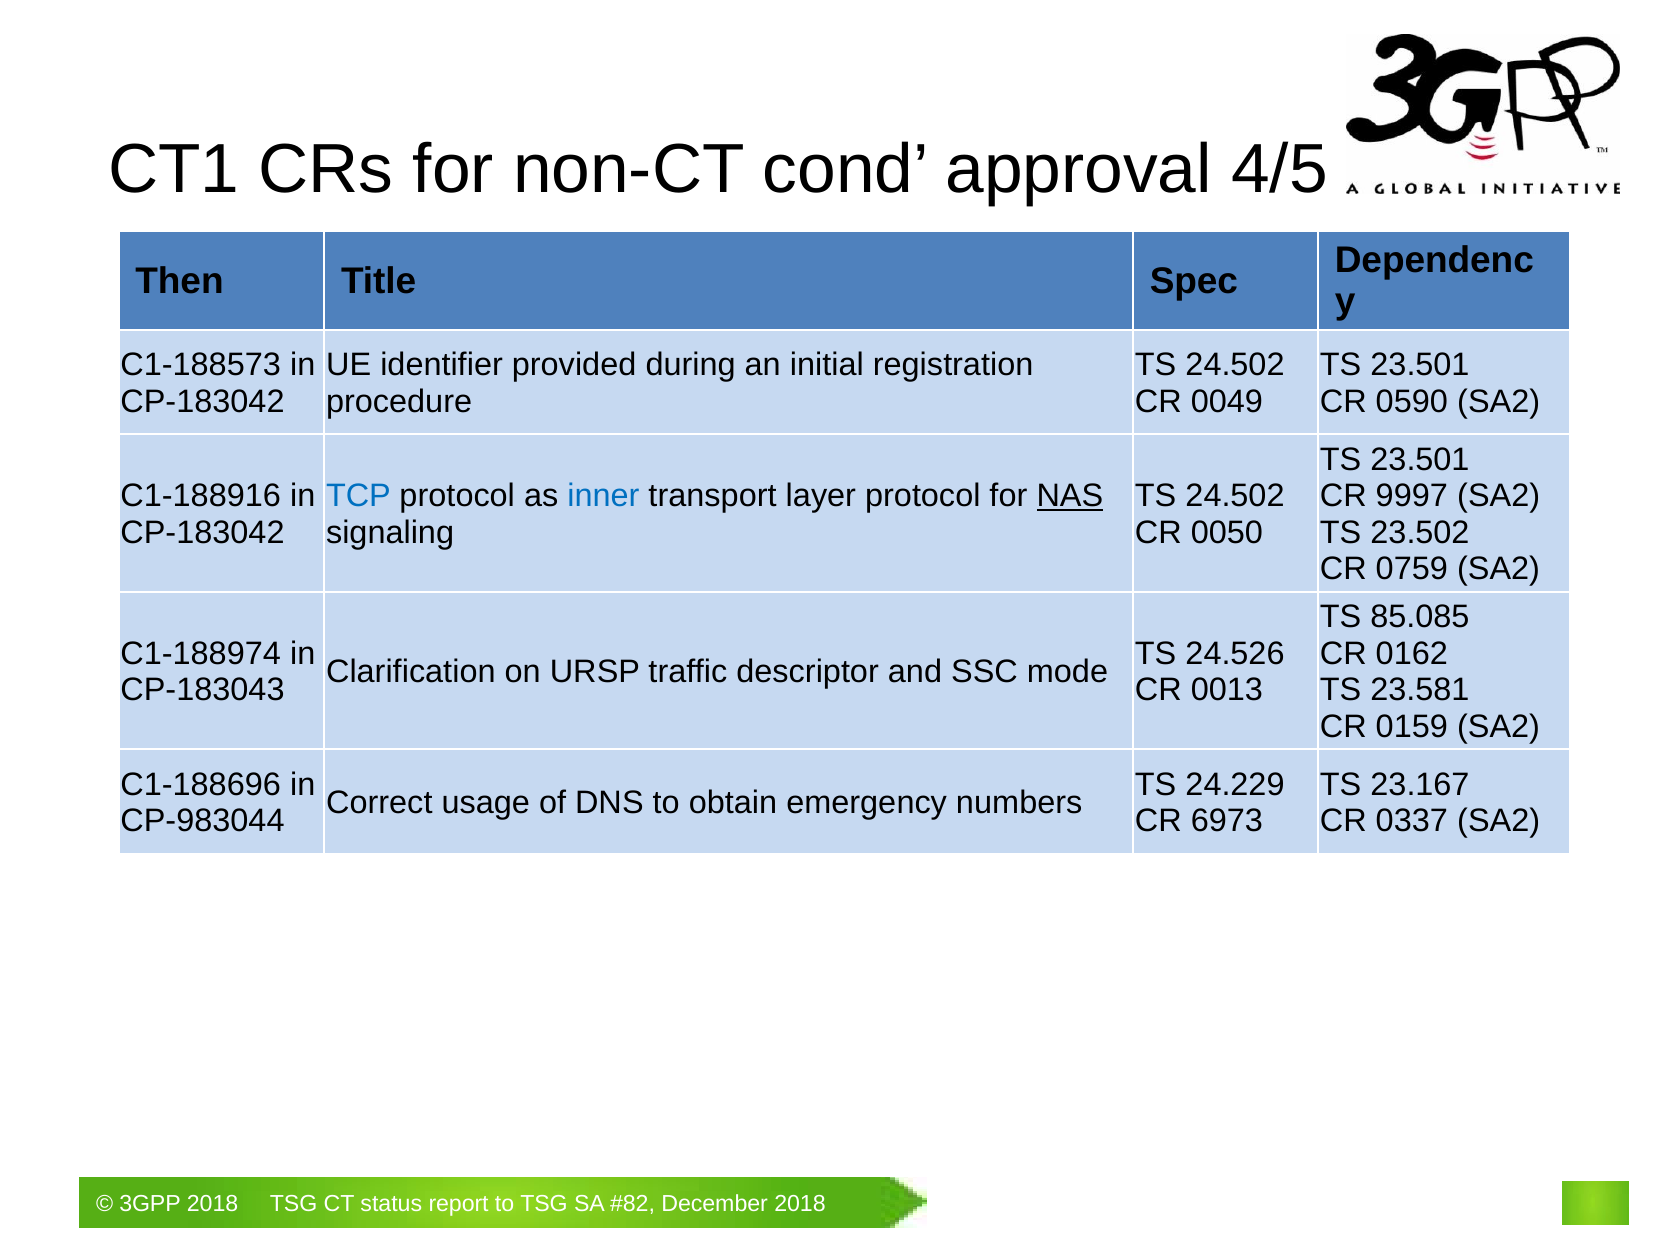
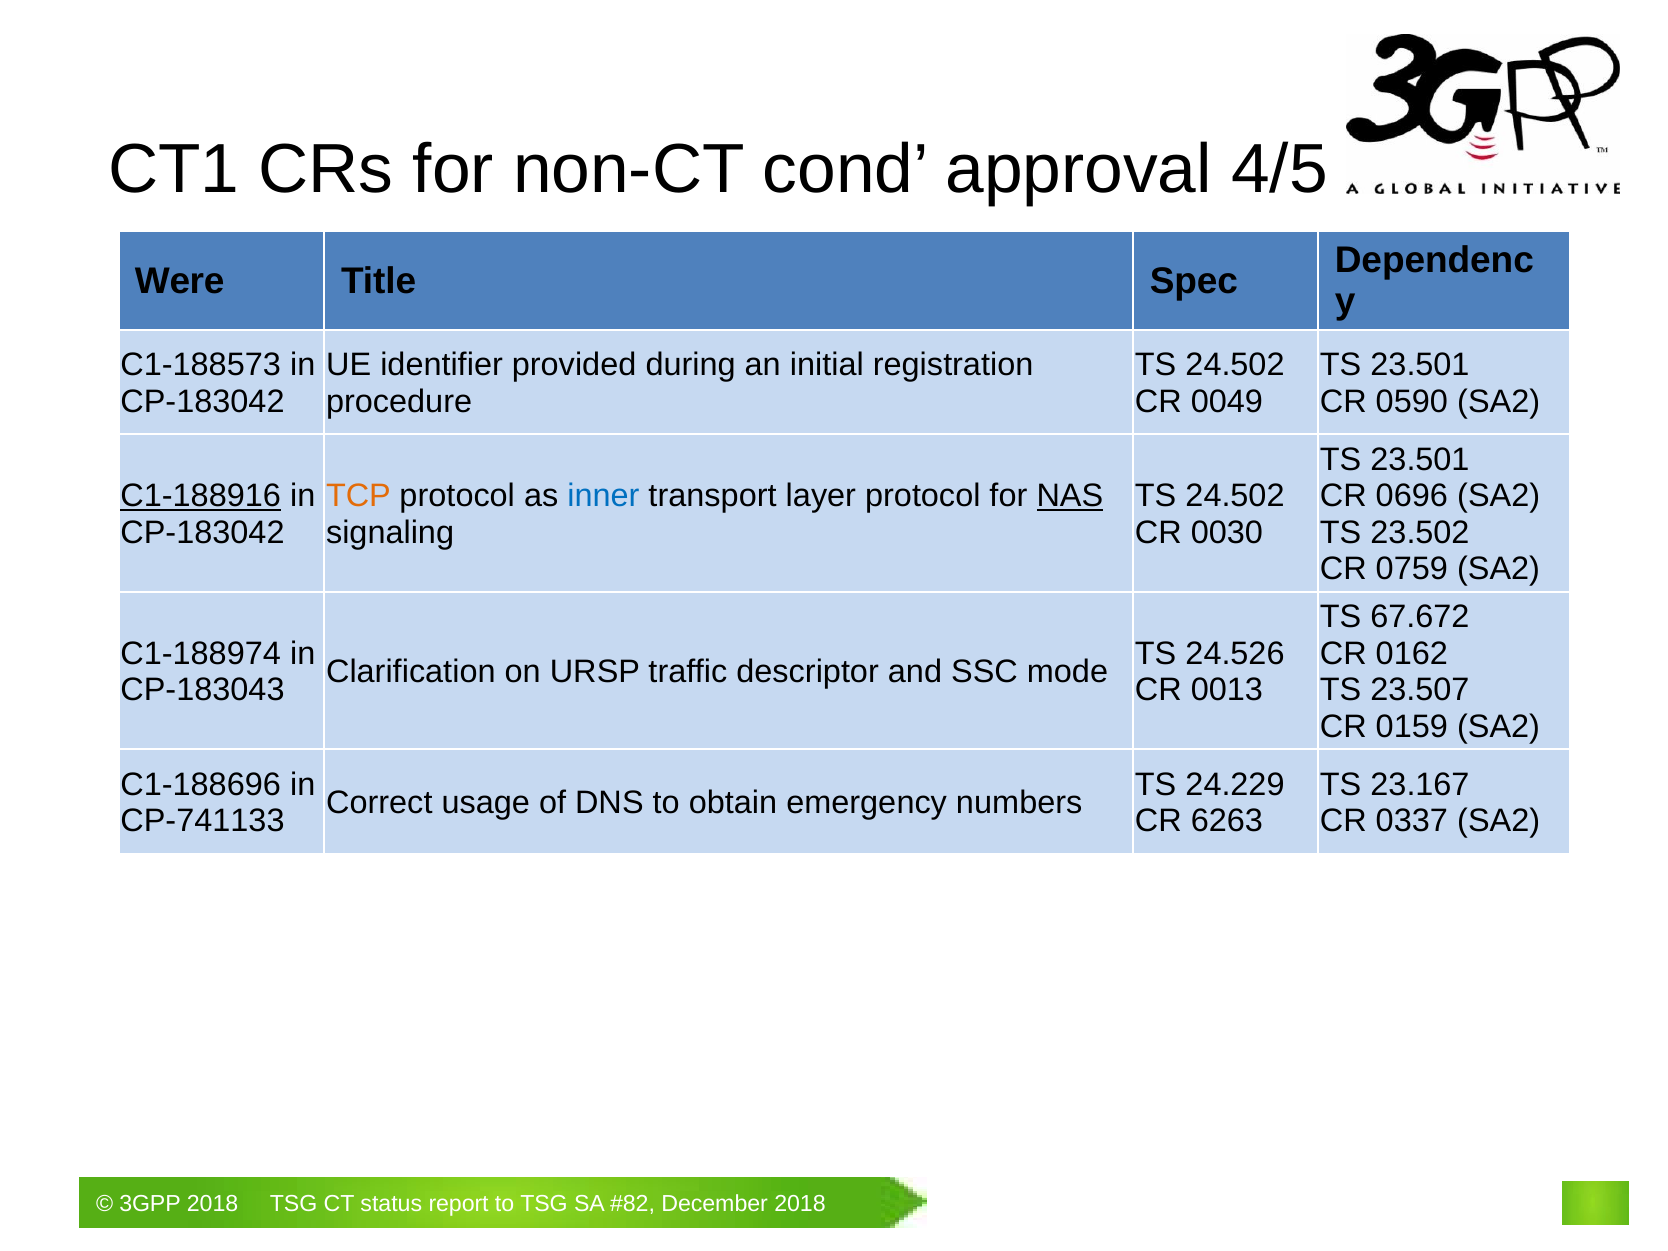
Then: Then -> Were
C1-188916 underline: none -> present
TCP colour: blue -> orange
9997: 9997 -> 0696
0050: 0050 -> 0030
85.085: 85.085 -> 67.672
23.581: 23.581 -> 23.507
CP-983044: CP-983044 -> CP-741133
6973: 6973 -> 6263
